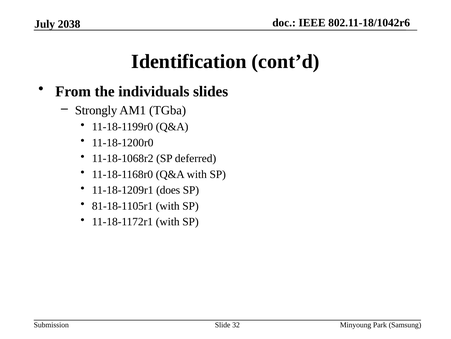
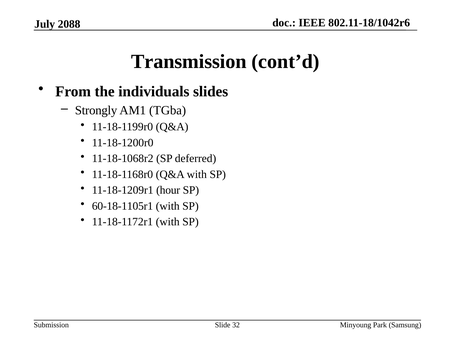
2038: 2038 -> 2088
Identification: Identification -> Transmission
does: does -> hour
81-18-1105r1: 81-18-1105r1 -> 60-18-1105r1
